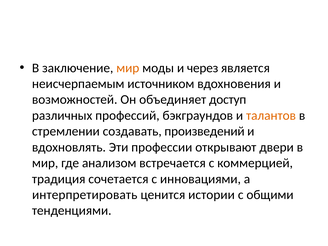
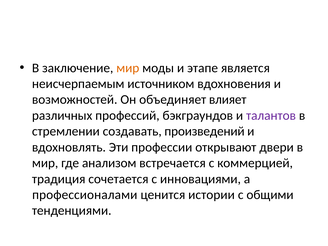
через: через -> этапе
доступ: доступ -> влияет
талантов colour: orange -> purple
интерпретировать: интерпретировать -> профессионалами
